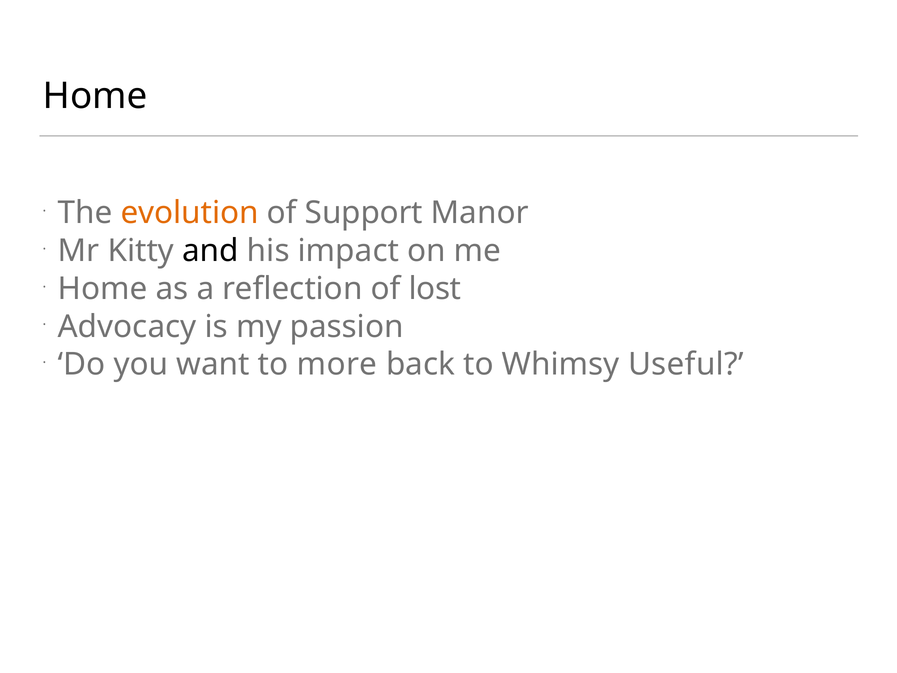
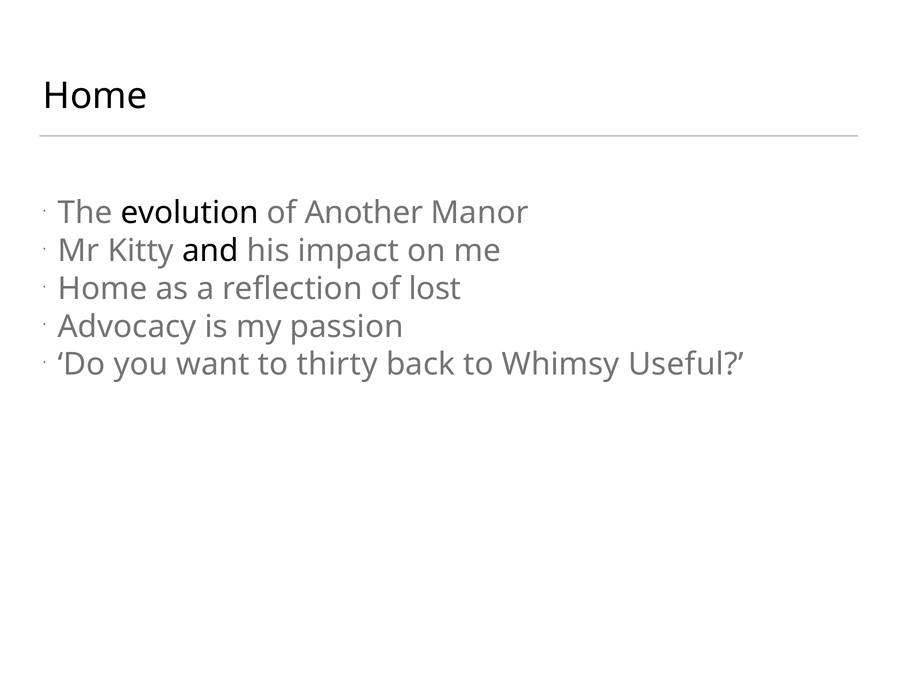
evolution colour: orange -> black
Support: Support -> Another
more: more -> thirty
